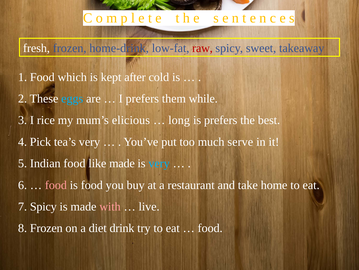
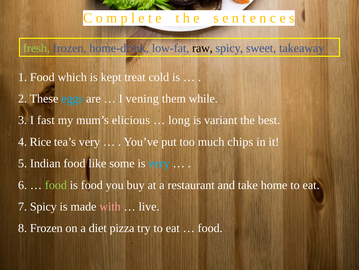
fresh colour: white -> light green
raw colour: red -> black
after: after -> treat
I prefers: prefers -> vening
rice: rice -> fast
is prefers: prefers -> variant
Pick: Pick -> Rice
serve: serve -> chips
like made: made -> some
food at (56, 185) colour: pink -> light green
drink: drink -> pizza
